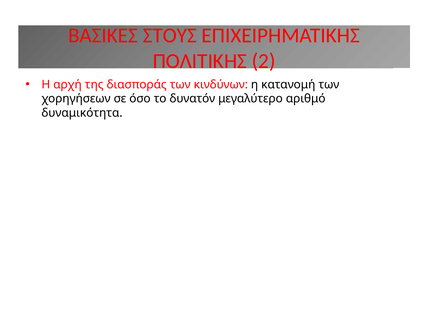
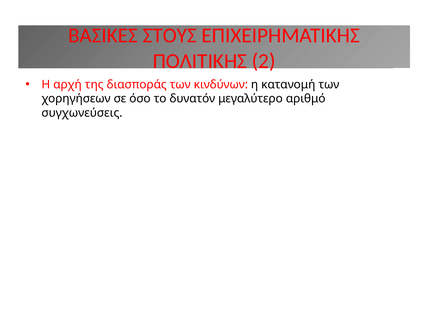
δυναμικότητα: δυναμικότητα -> συγχωνεύσεις
